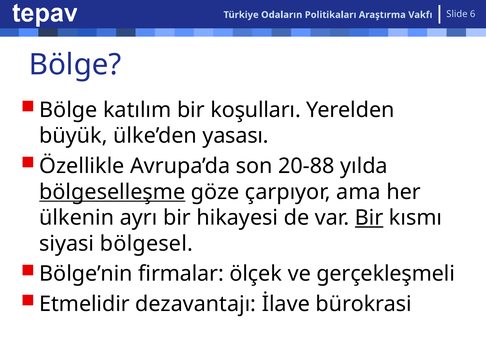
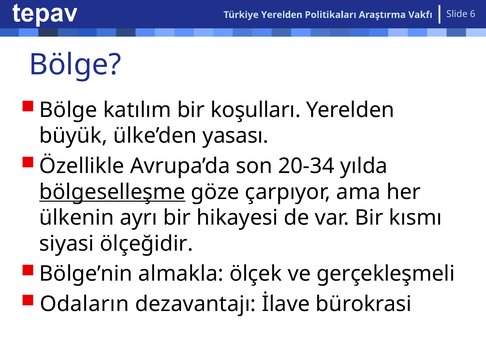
Türkiye Odaların: Odaların -> Yerelden
20-88: 20-88 -> 20-34
Bir at (369, 218) underline: present -> none
bölgesel: bölgesel -> ölçeğidir
firmalar: firmalar -> almakla
Etmelidir: Etmelidir -> Odaların
